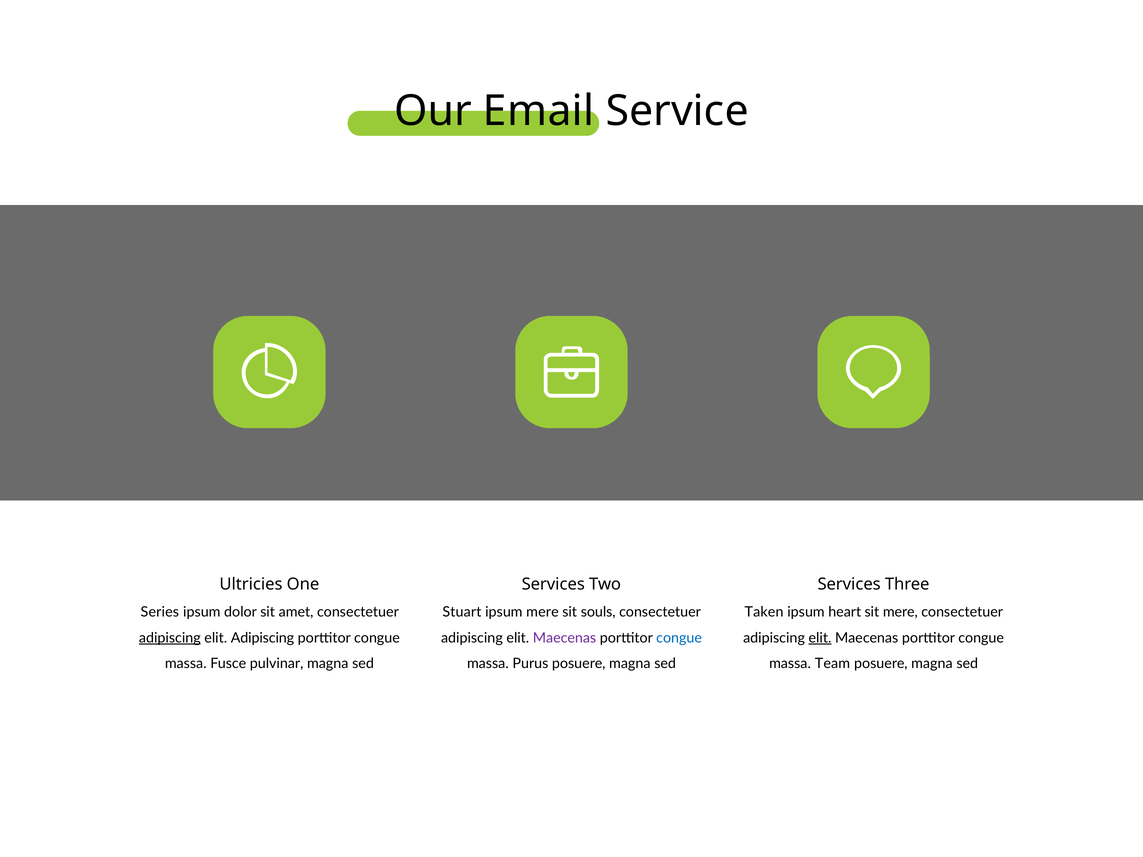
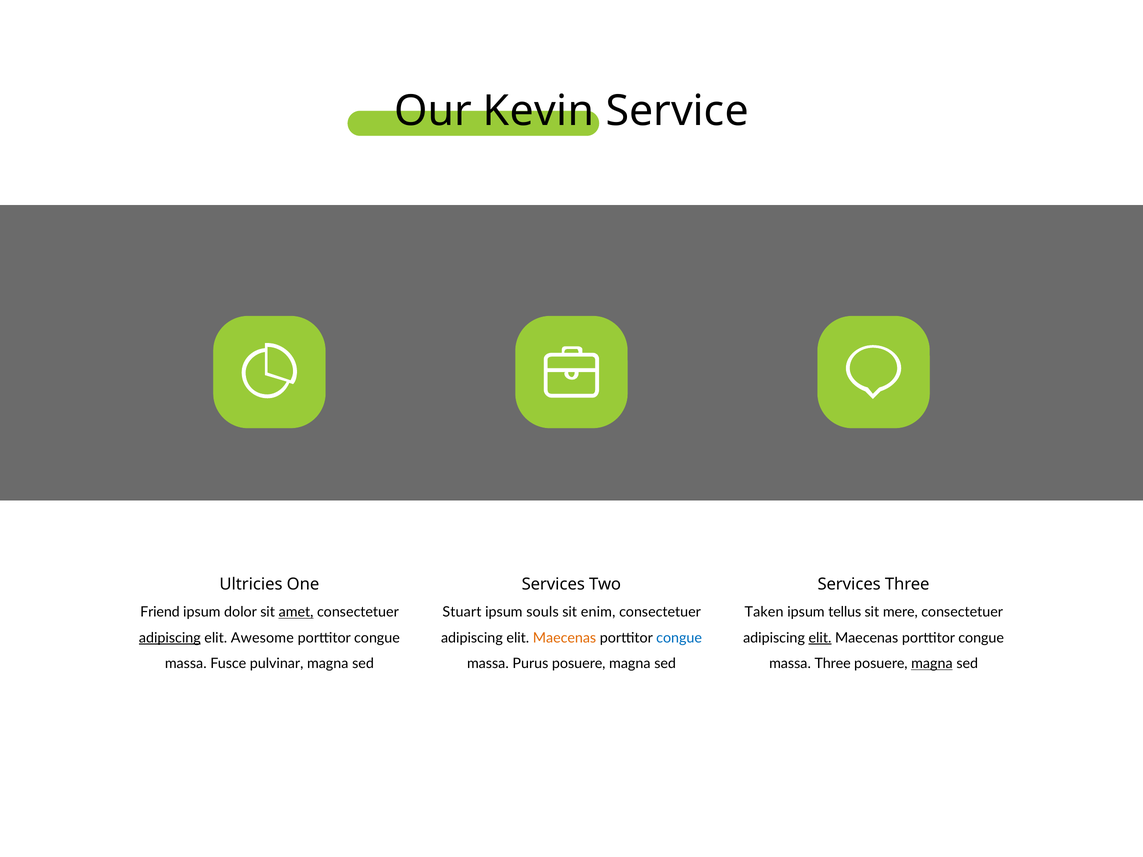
Email: Email -> Kevin
Series: Series -> Friend
amet underline: none -> present
ipsum mere: mere -> souls
souls: souls -> enim
heart: heart -> tellus
elit Adipiscing: Adipiscing -> Awesome
Maecenas at (565, 638) colour: purple -> orange
massa Team: Team -> Three
magna at (932, 664) underline: none -> present
